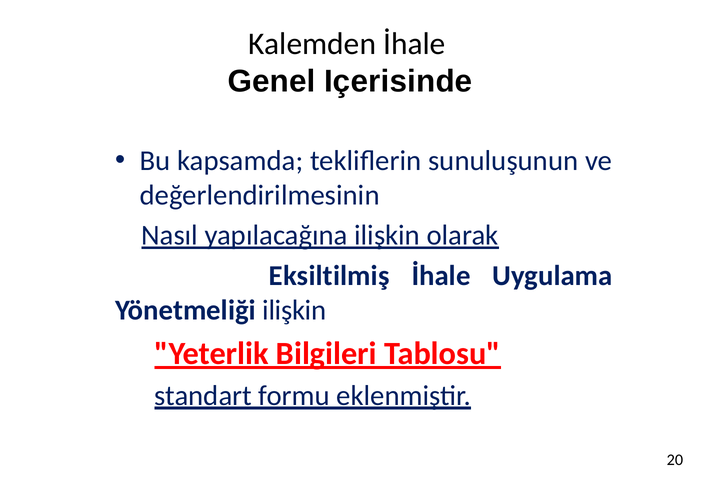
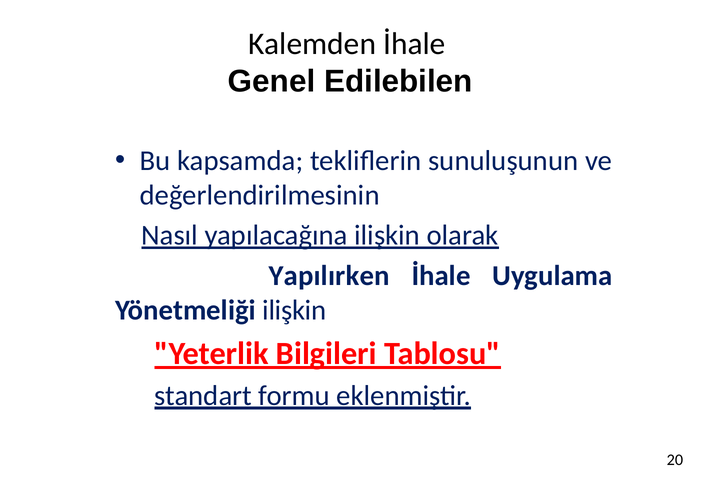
Içerisinde: Içerisinde -> Edilebilen
Eksiltilmiş: Eksiltilmiş -> Yapılırken
